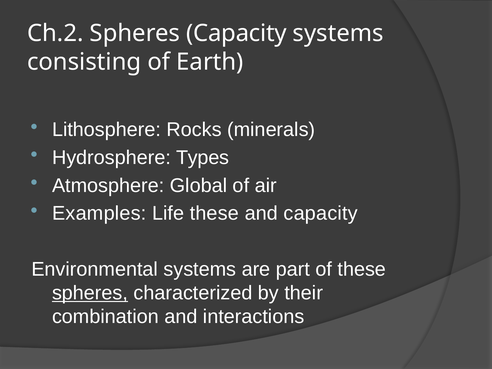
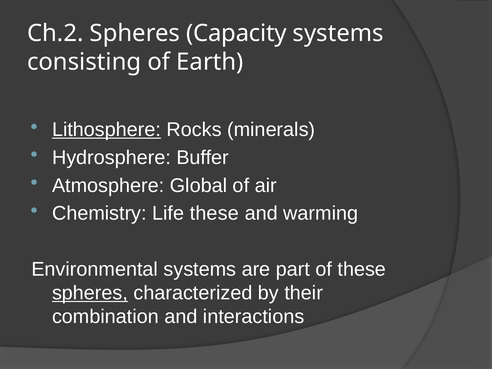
Lithosphere underline: none -> present
Types: Types -> Buffer
Examples: Examples -> Chemistry
and capacity: capacity -> warming
